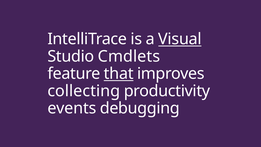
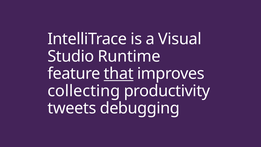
Visual underline: present -> none
Cmdlets: Cmdlets -> Runtime
events: events -> tweets
